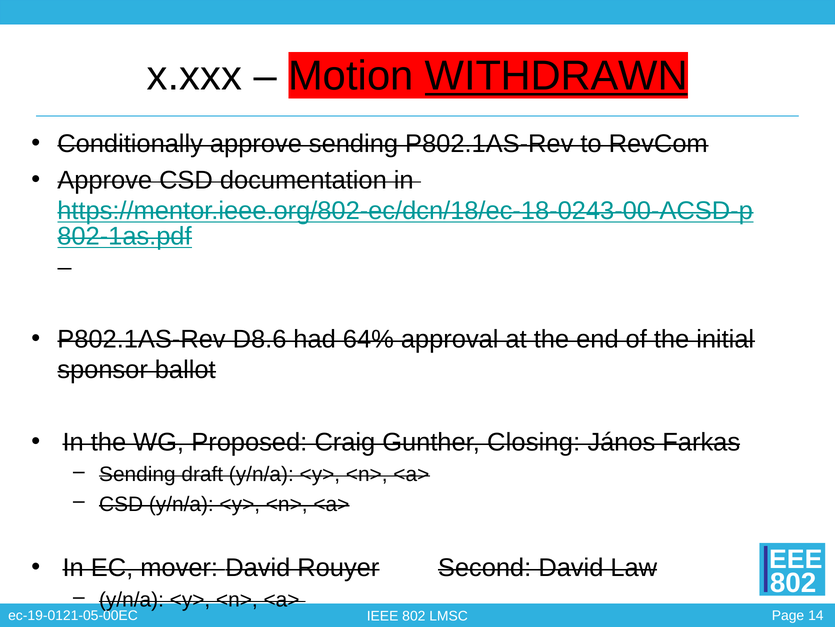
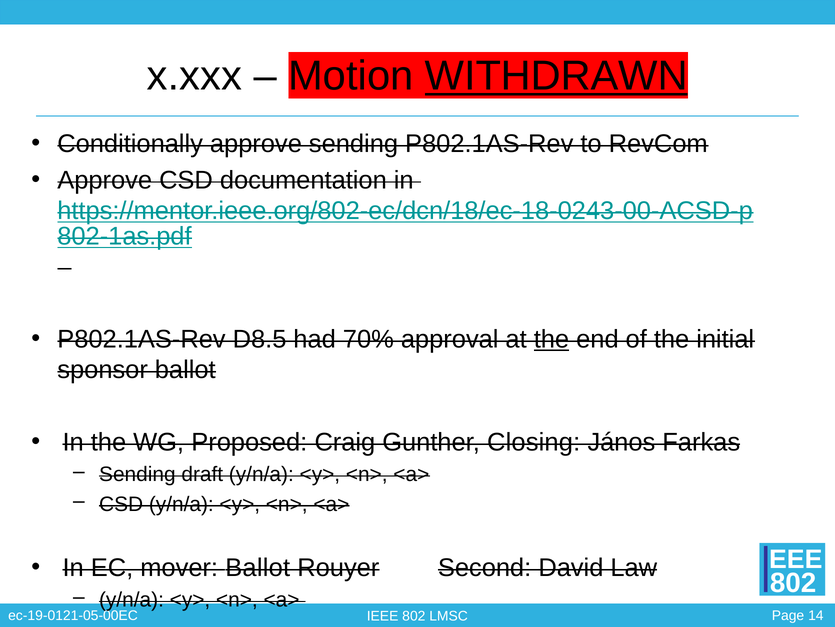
D8.6: D8.6 -> D8.5
64%: 64% -> 70%
the at (551, 339) underline: none -> present
mover David: David -> Ballot
